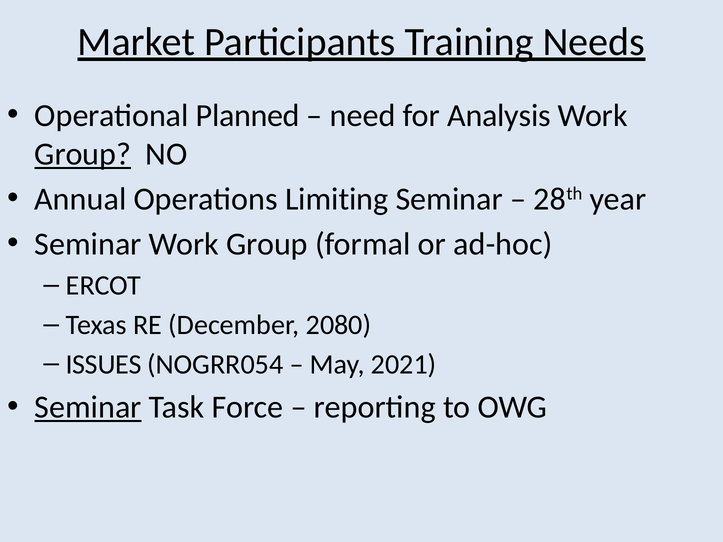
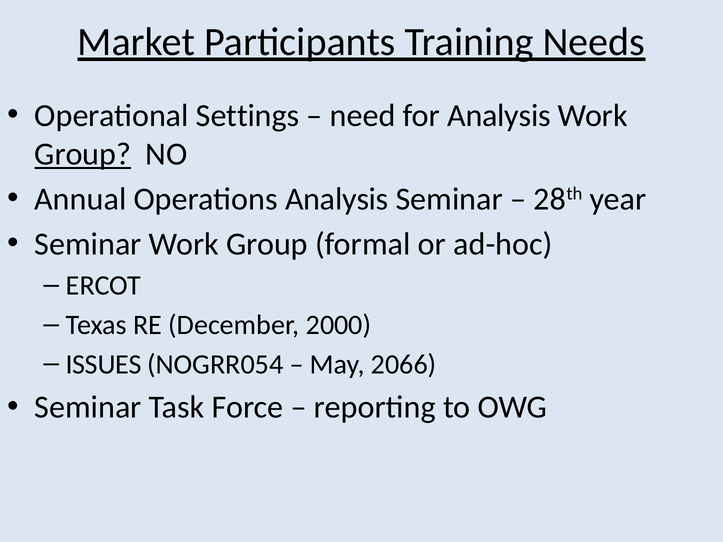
Planned: Planned -> Settings
Operations Limiting: Limiting -> Analysis
2080: 2080 -> 2000
2021: 2021 -> 2066
Seminar at (88, 407) underline: present -> none
